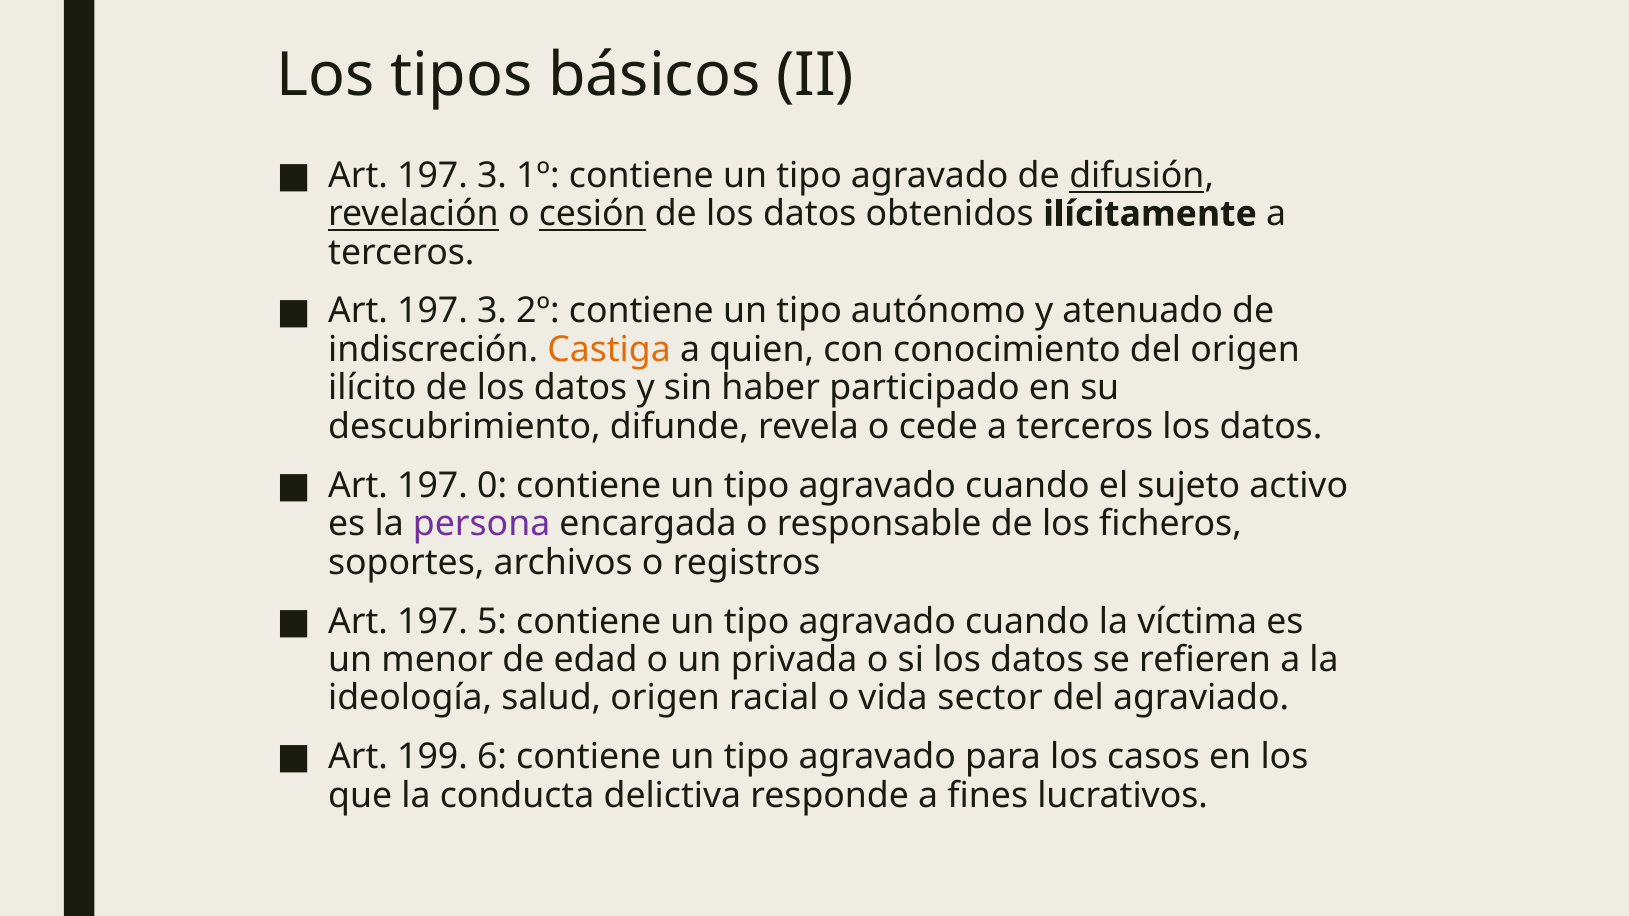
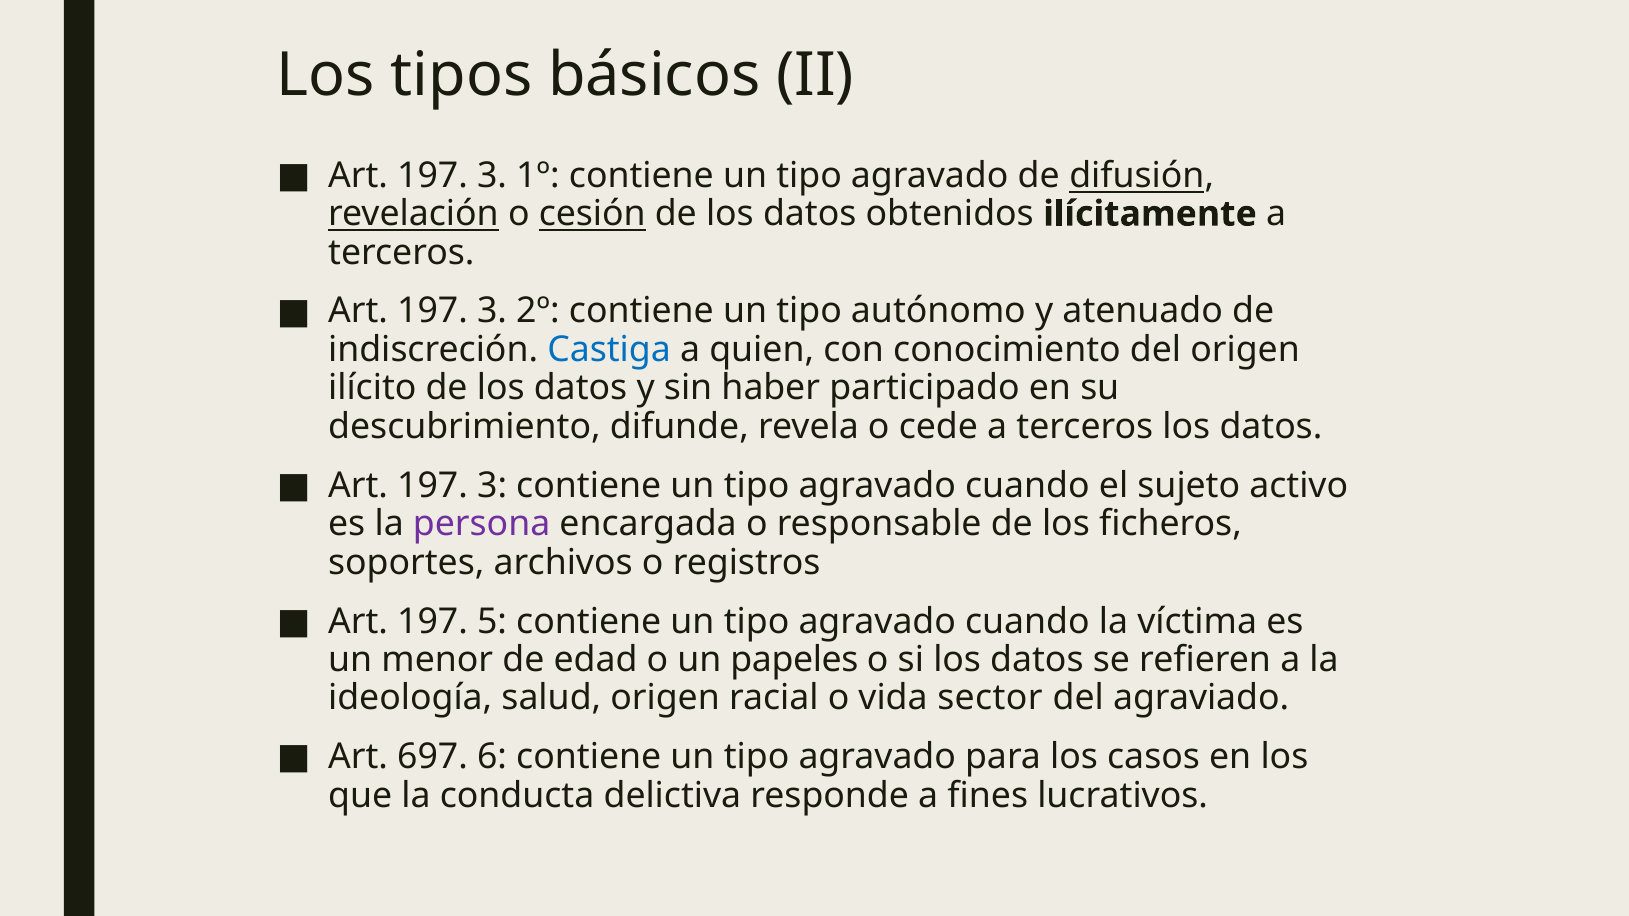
Castiga colour: orange -> blue
0 at (492, 486): 0 -> 3
privada: privada -> papeles
199: 199 -> 697
